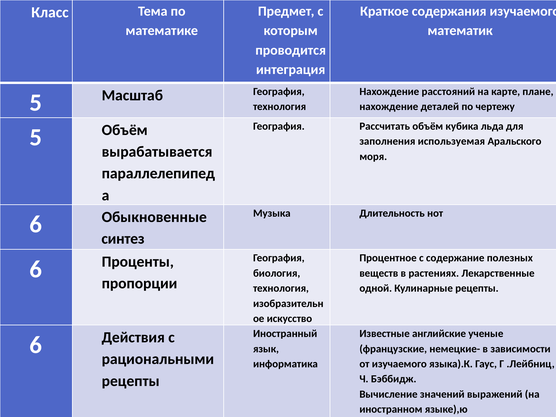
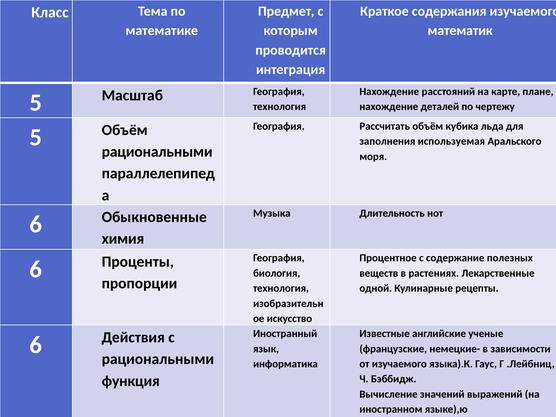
вырабатывается at (157, 152): вырабатывается -> рациональными
синтез: синтез -> химия
рецепты at (131, 381): рецепты -> функция
